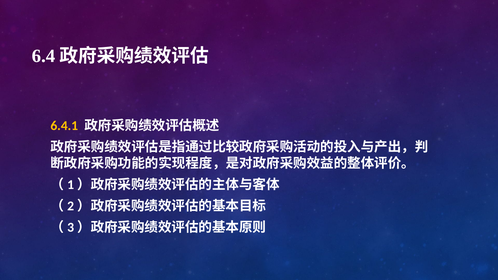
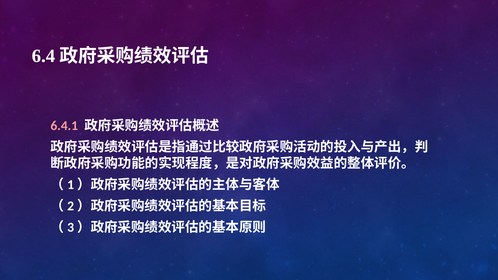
6.4.1 colour: yellow -> pink
